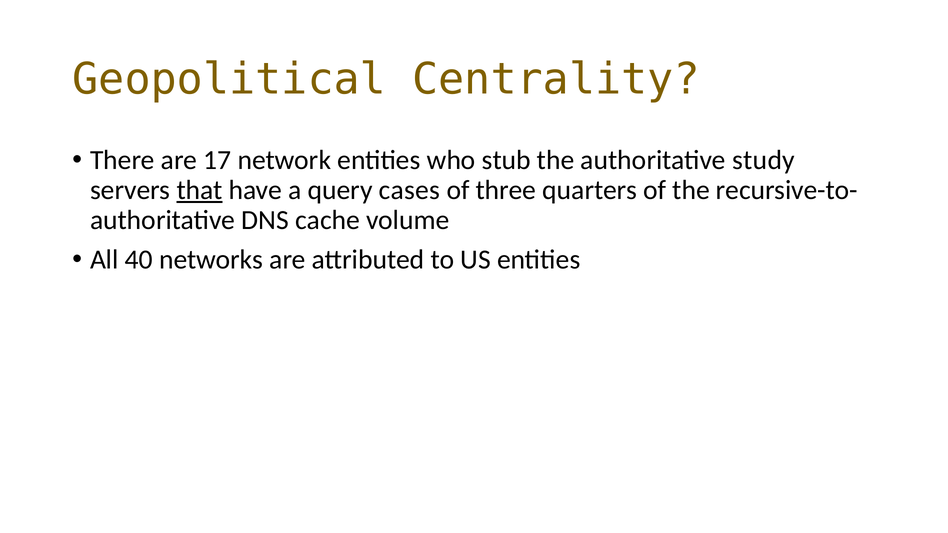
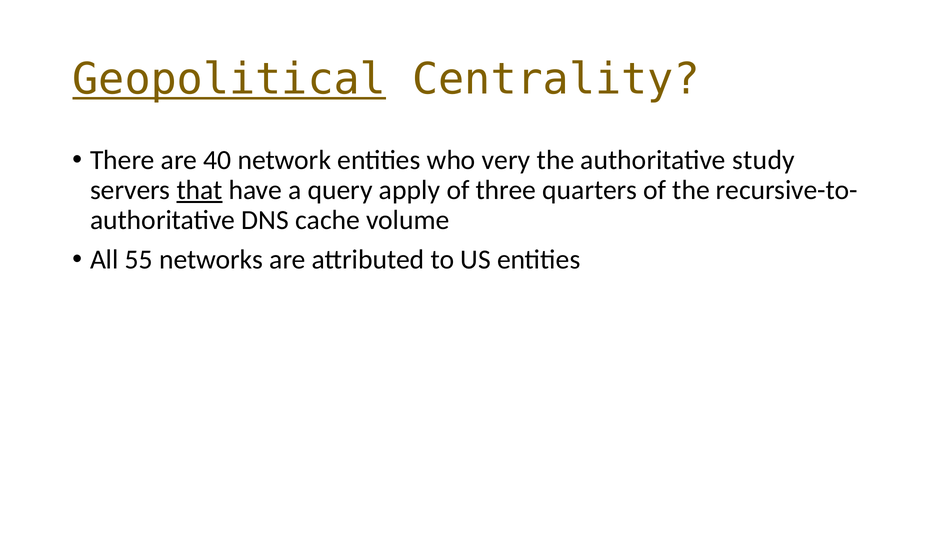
Geopolitical underline: none -> present
17: 17 -> 40
stub: stub -> very
cases: cases -> apply
40: 40 -> 55
